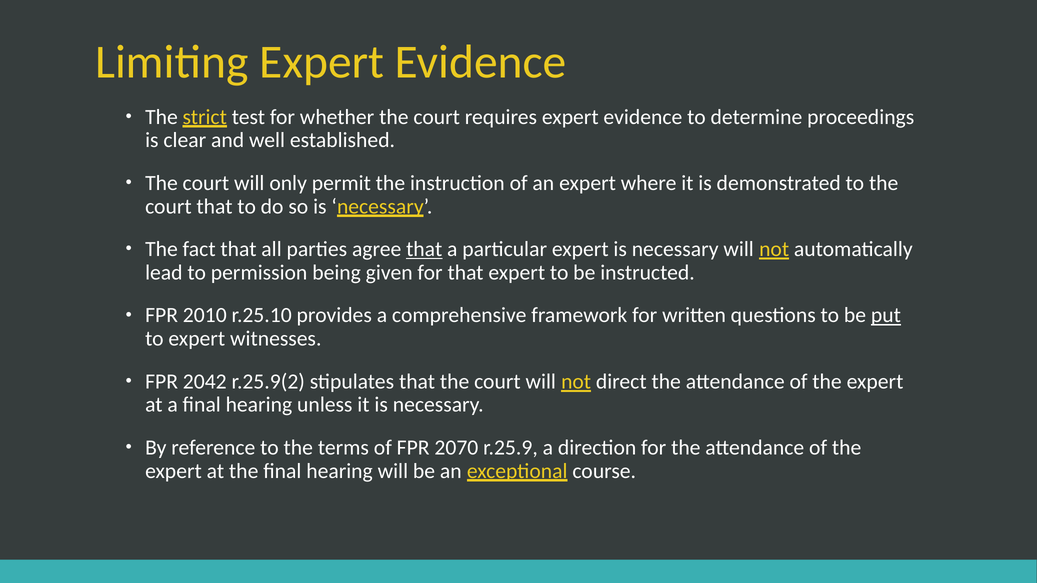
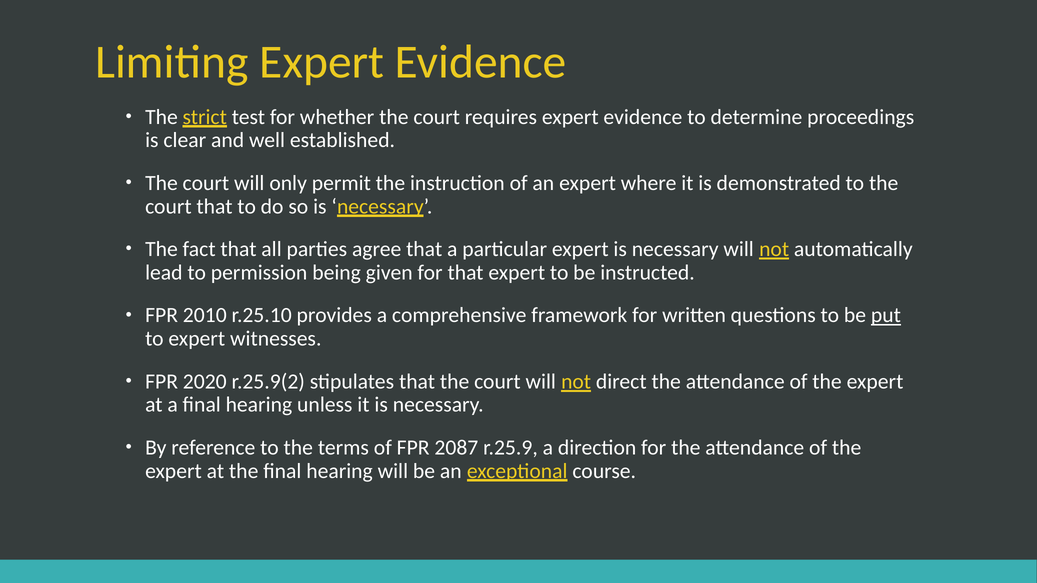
that at (424, 249) underline: present -> none
2042: 2042 -> 2020
2070: 2070 -> 2087
